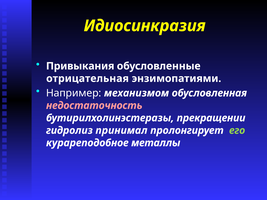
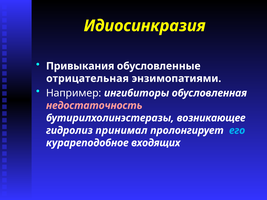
механизмом: механизмом -> ингибиторы
прекращении: прекращении -> возникающее
его colour: light green -> light blue
металлы: металлы -> входящих
